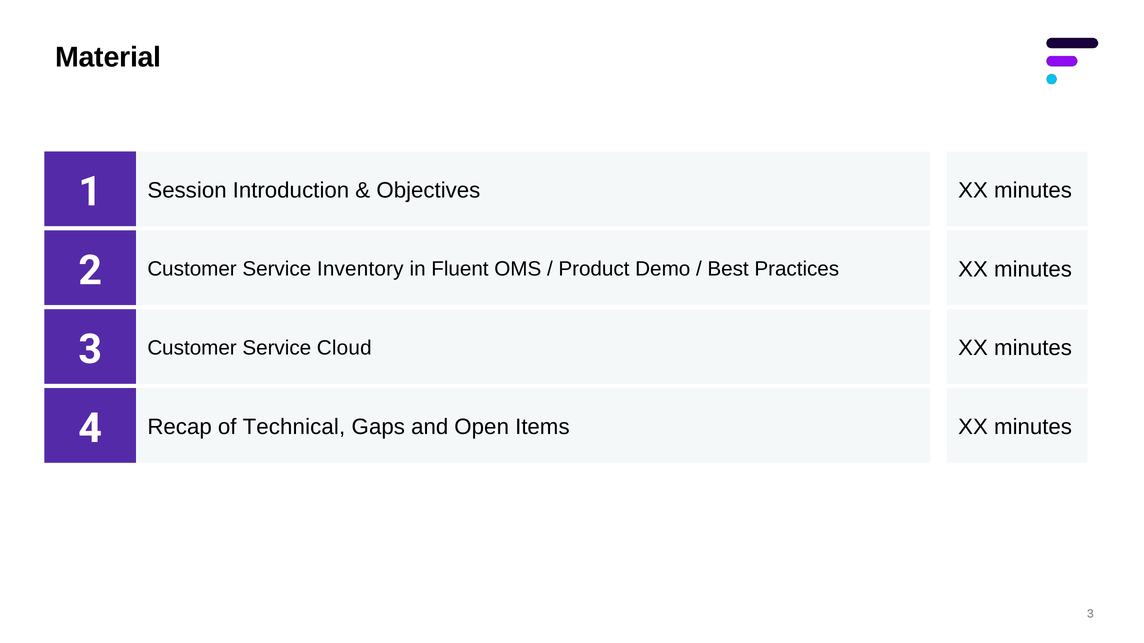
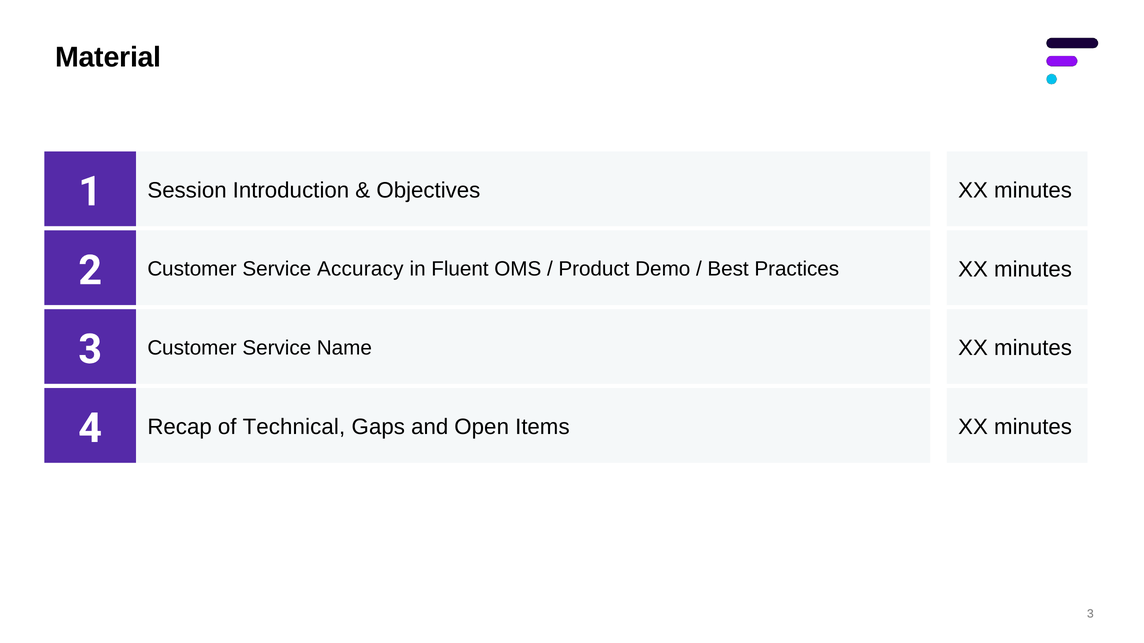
Inventory: Inventory -> Accuracy
Cloud: Cloud -> Name
